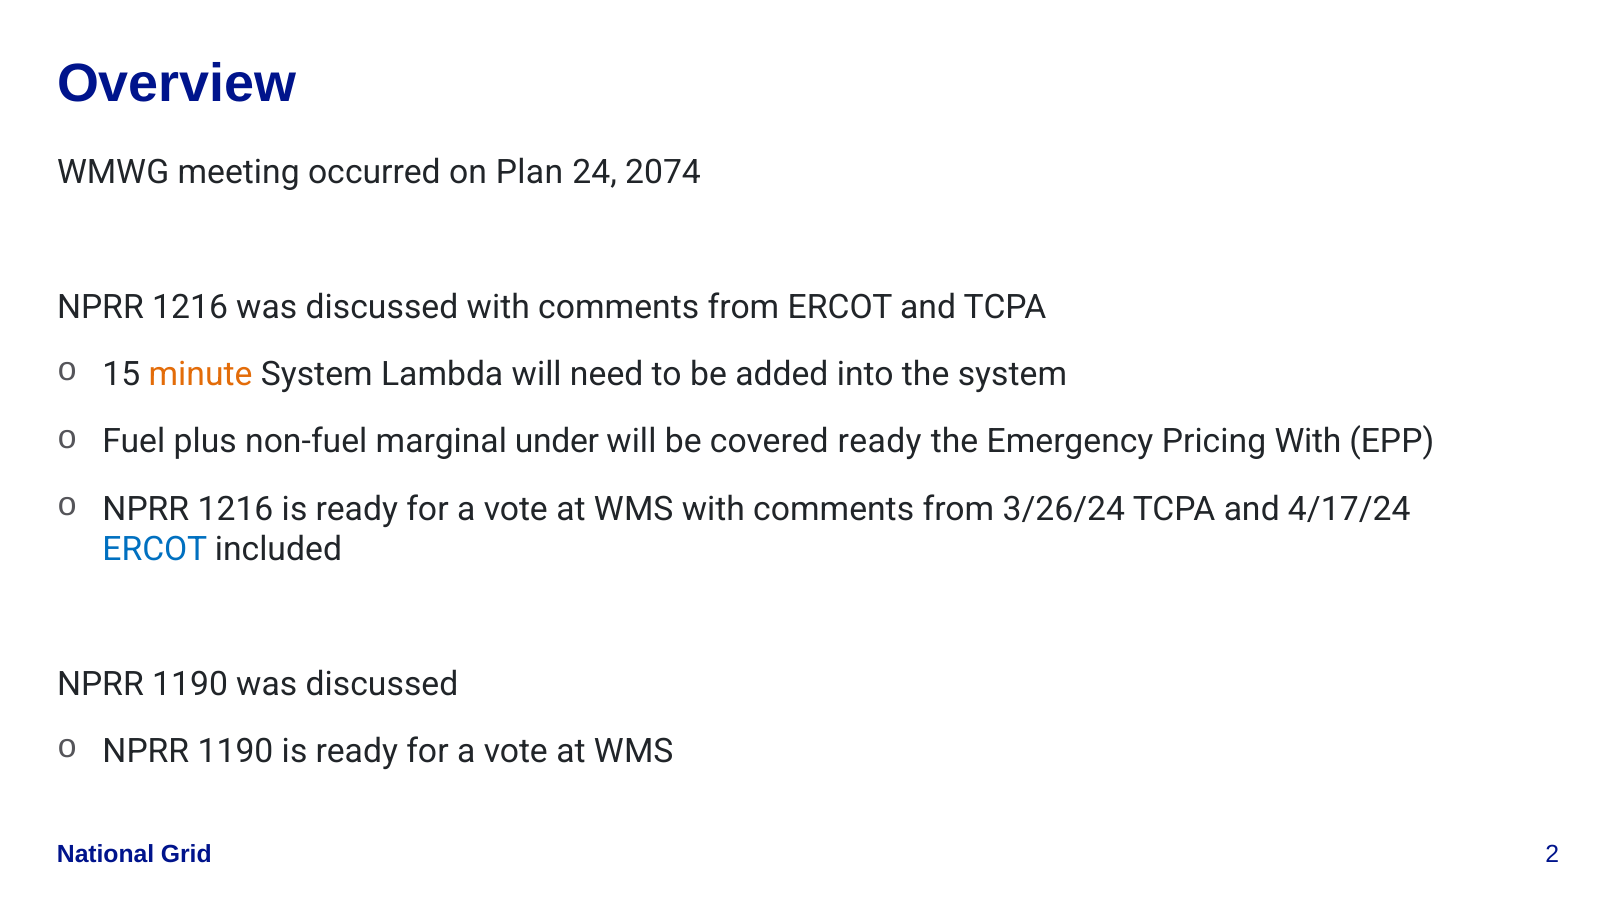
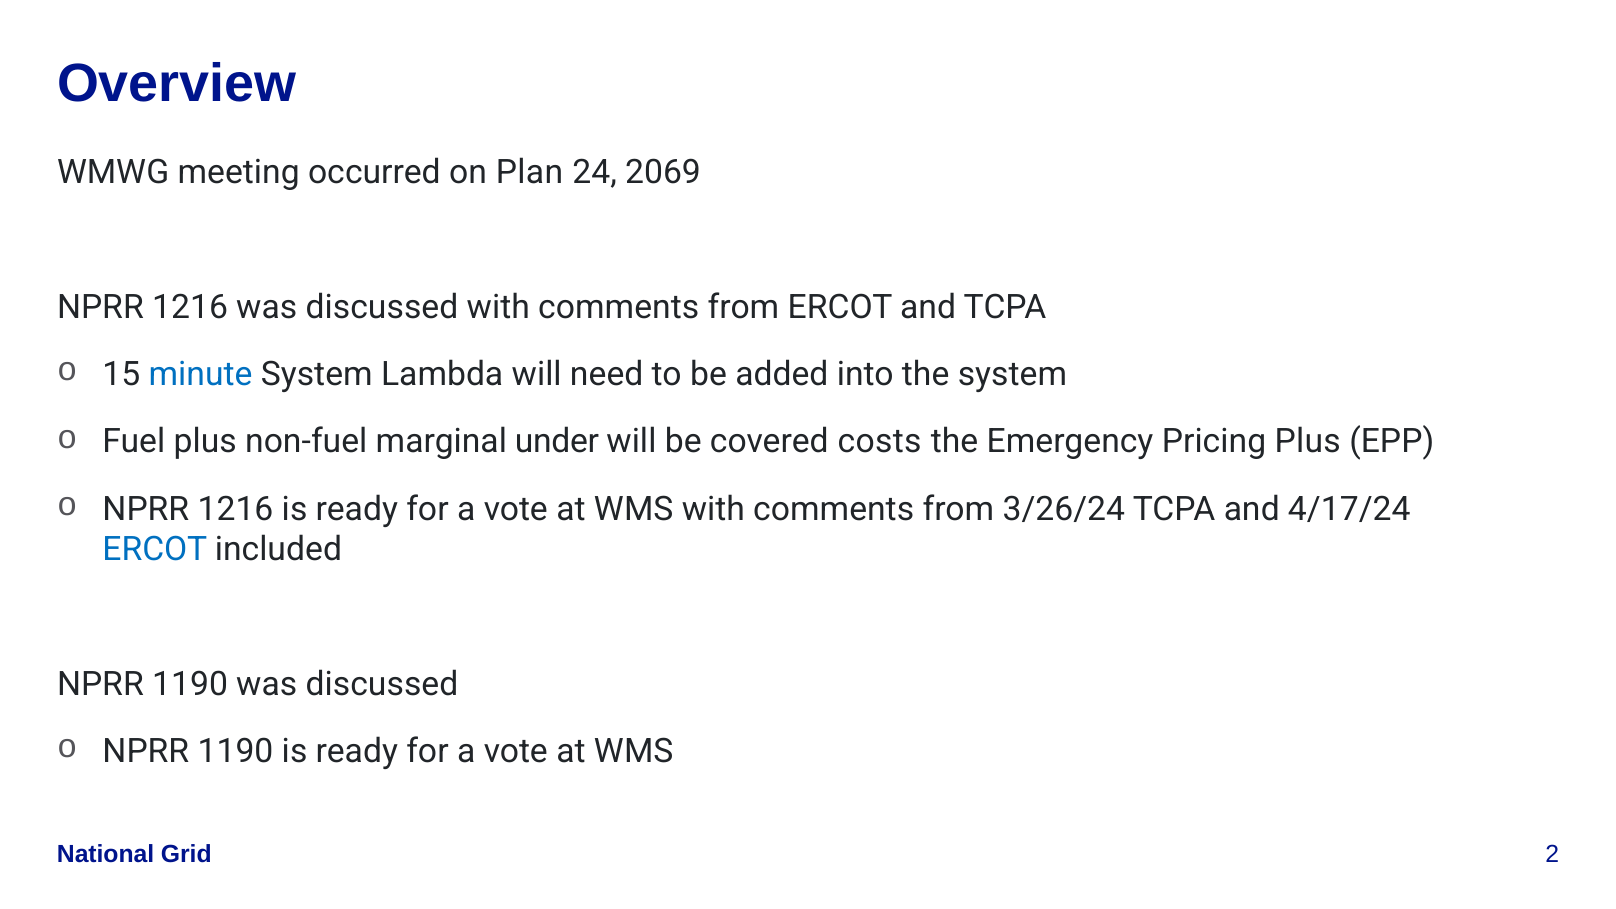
2074: 2074 -> 2069
minute colour: orange -> blue
covered ready: ready -> costs
Pricing With: With -> Plus
